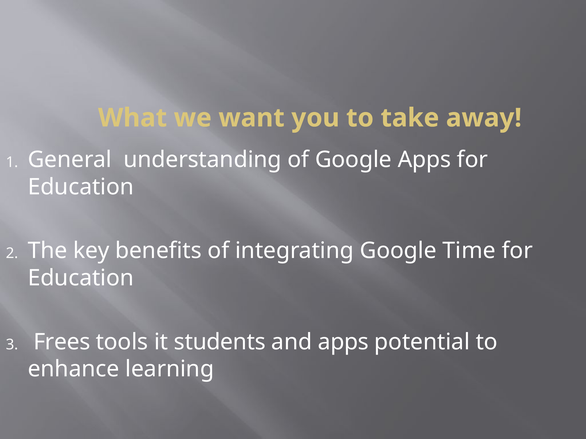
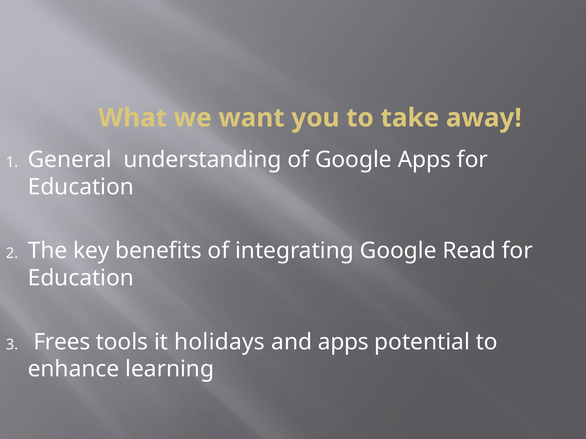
Time: Time -> Read
students: students -> holidays
